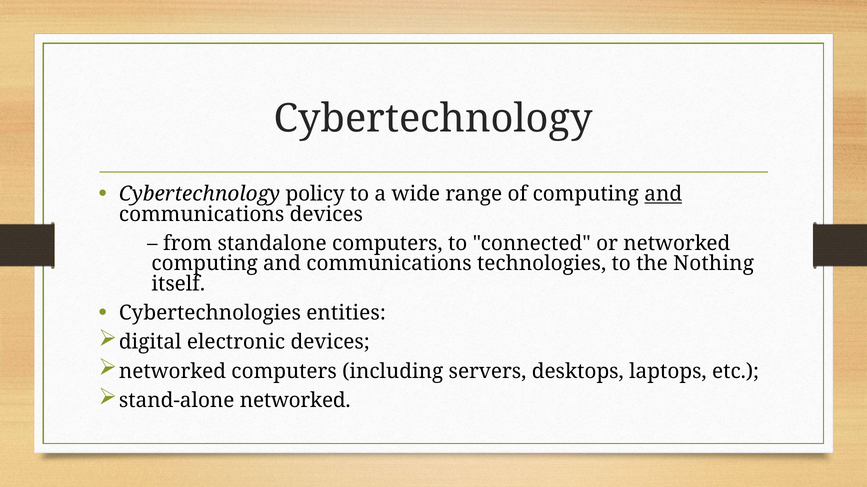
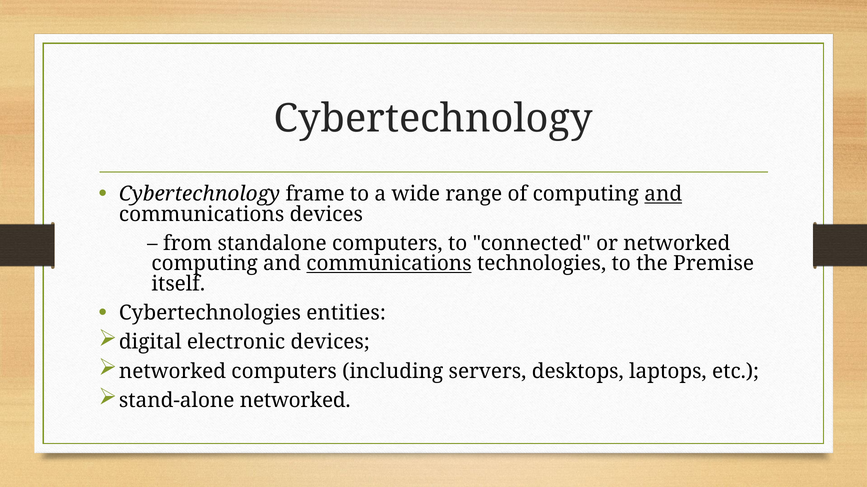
policy: policy -> frame
communications at (389, 264) underline: none -> present
Nothing: Nothing -> Premise
